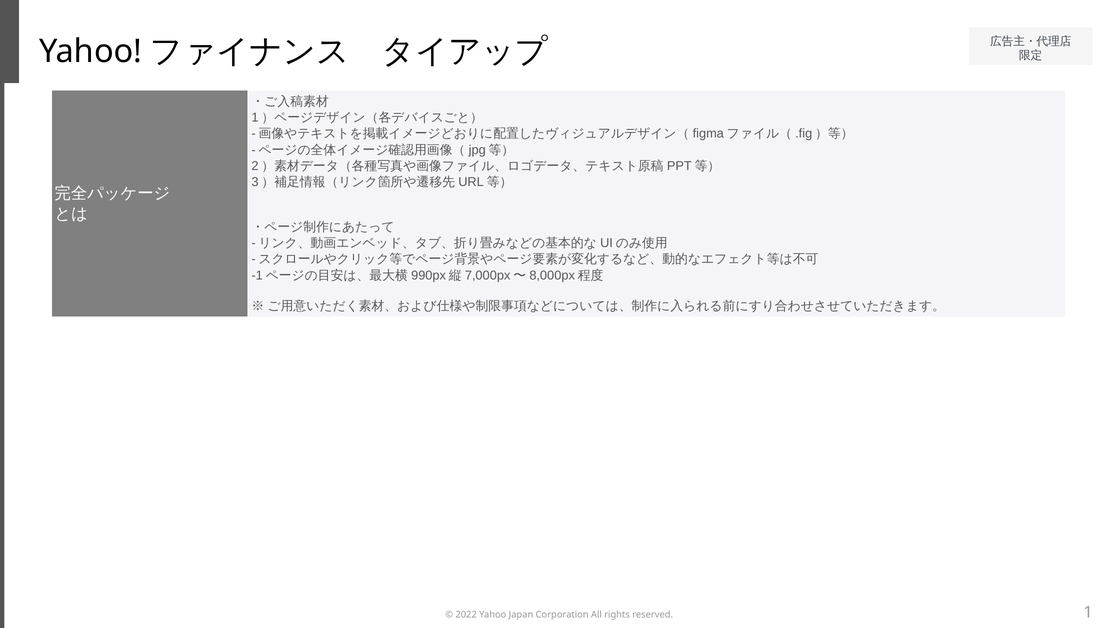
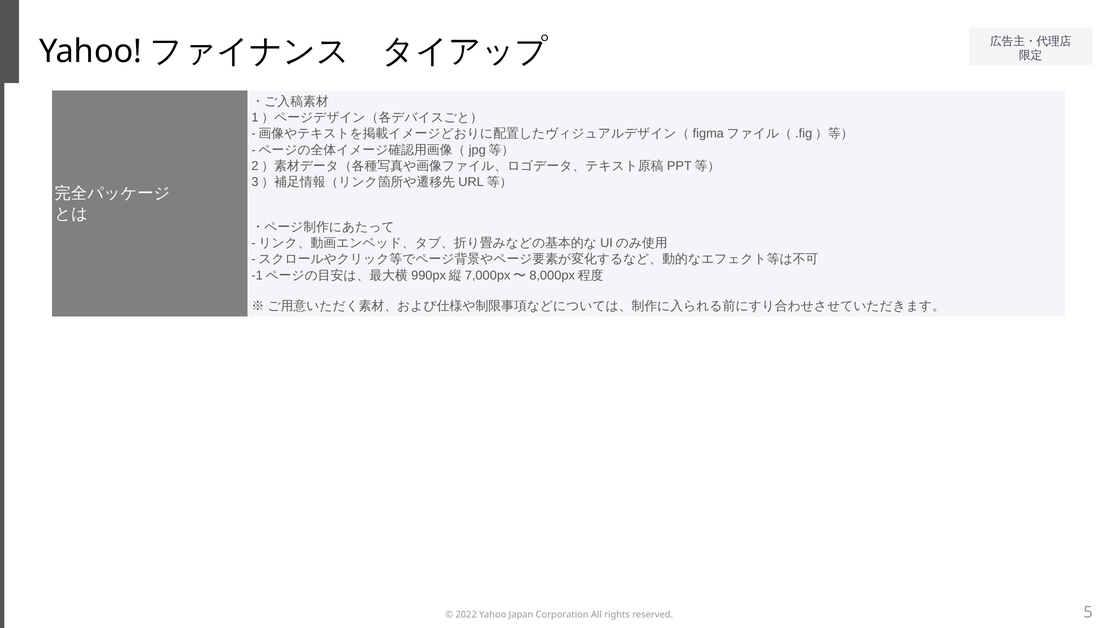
1: 1 -> 5
